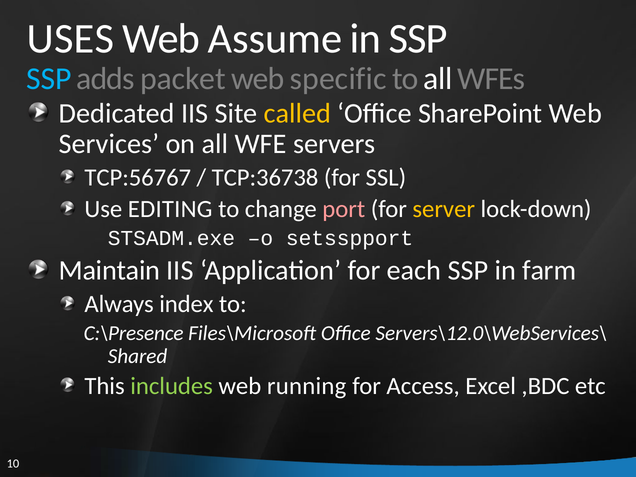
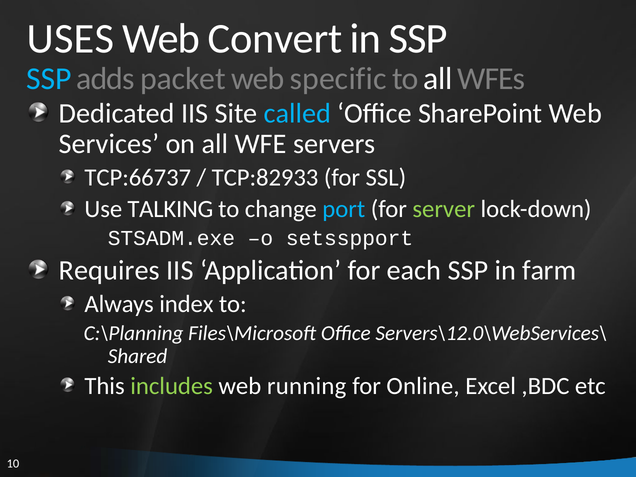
Assume: Assume -> Convert
called colour: yellow -> light blue
TCP:56767: TCP:56767 -> TCP:66737
TCP:36738: TCP:36738 -> TCP:82933
EDITING: EDITING -> TALKING
port colour: pink -> light blue
server colour: yellow -> light green
Maintain: Maintain -> Requires
C:\Presence: C:\Presence -> C:\Planning
Access: Access -> Online
